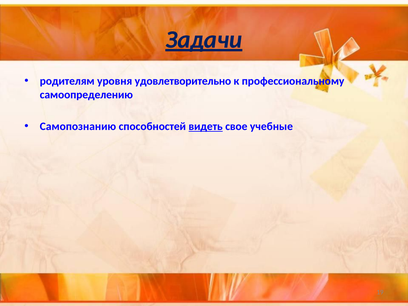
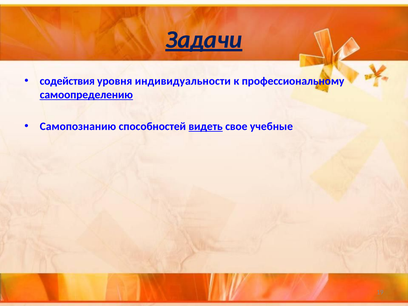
родителям: родителям -> содействия
удовлетворительно: удовлетворительно -> индивидуальности
самоопределению underline: none -> present
